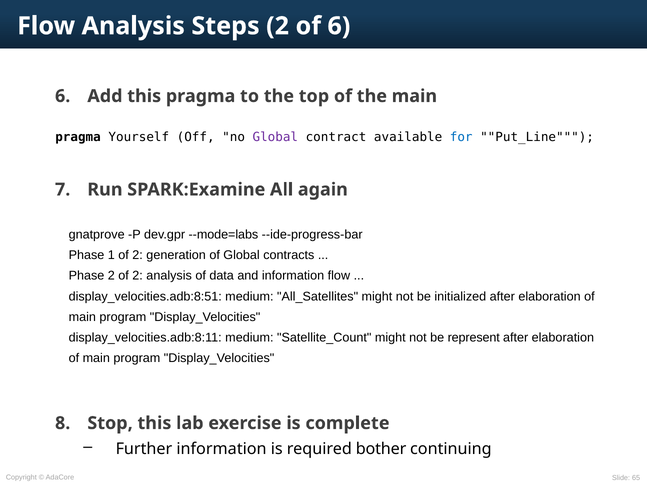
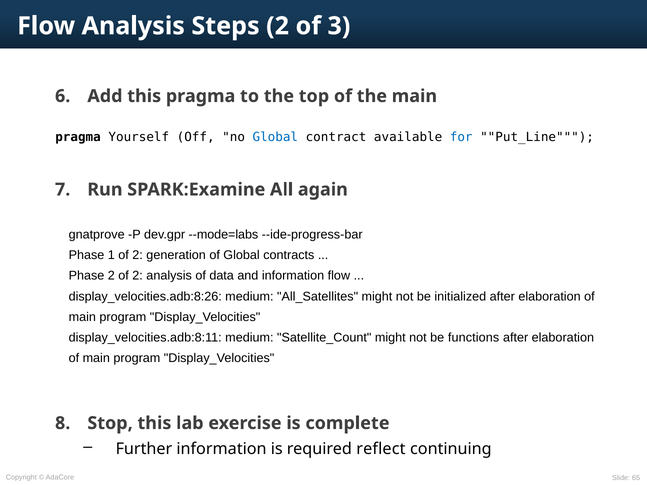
of 6: 6 -> 3
Global at (275, 137) colour: purple -> blue
display_velocities.adb:8:51: display_velocities.adb:8:51 -> display_velocities.adb:8:26
represent: represent -> functions
bother: bother -> reflect
